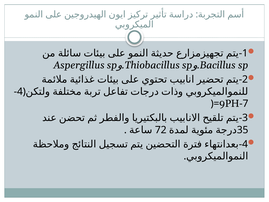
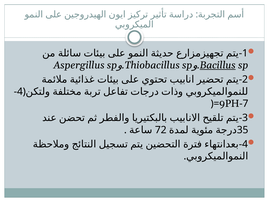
Bacillus underline: none -> present
